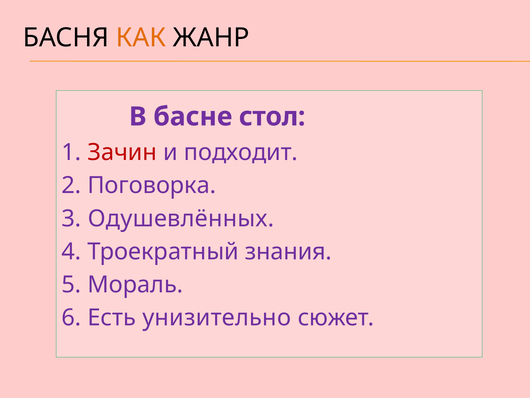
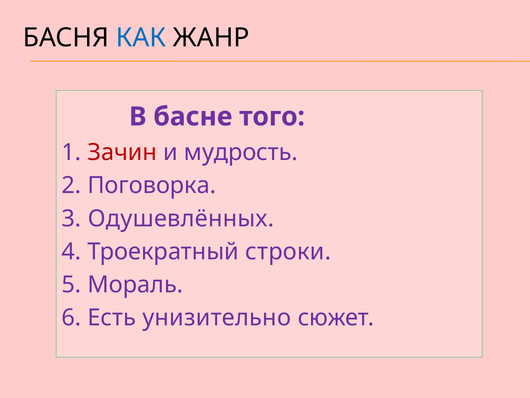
КАК colour: orange -> blue
стол: стол -> того
подходит: подходит -> мудрость
знания: знания -> строки
